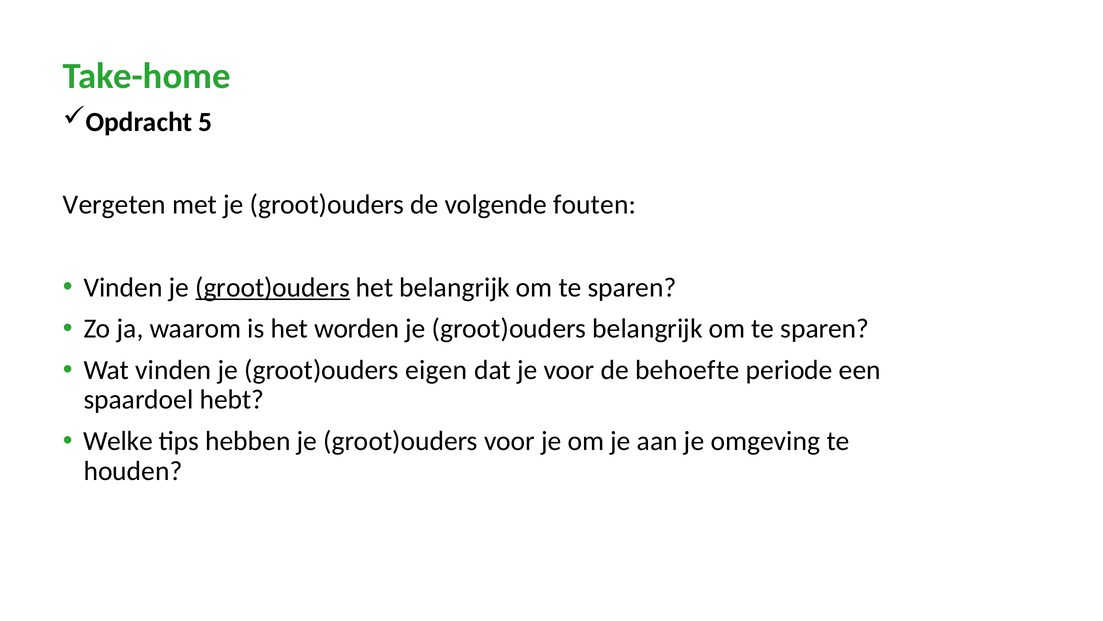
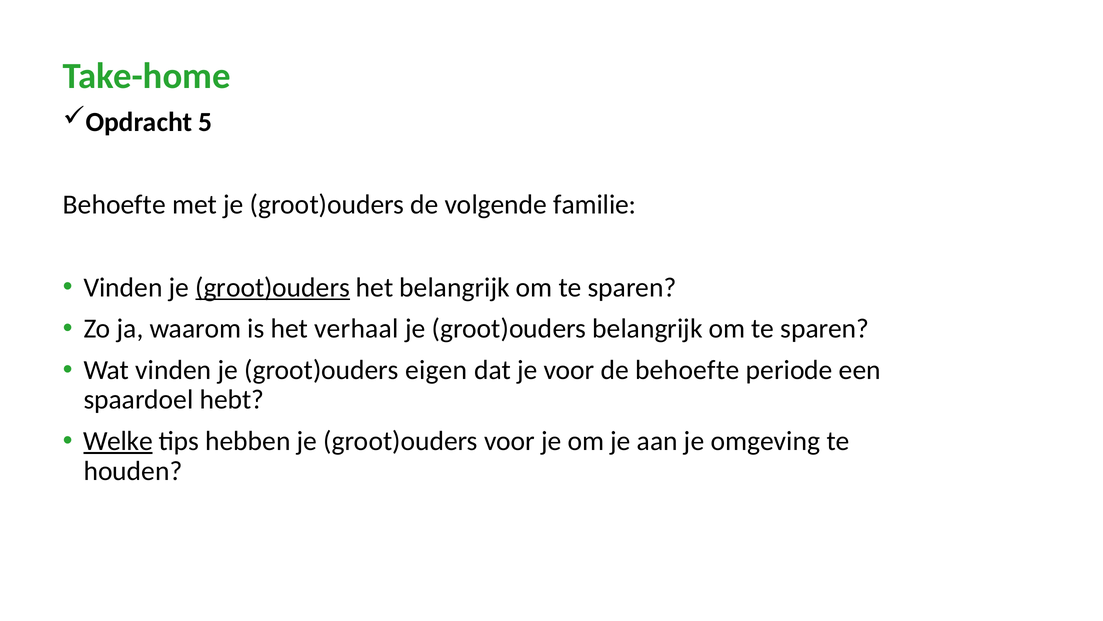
Vergeten at (114, 205): Vergeten -> Behoefte
fouten: fouten -> familie
worden: worden -> verhaal
Welke underline: none -> present
